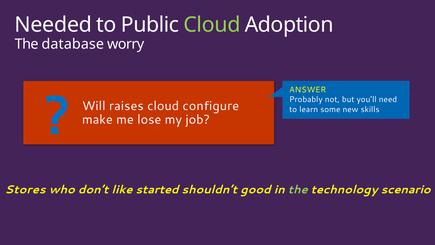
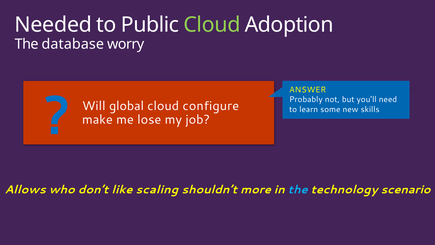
raises: raises -> global
Stores: Stores -> Allows
started: started -> scaling
good: good -> more
the at (298, 190) colour: light green -> light blue
